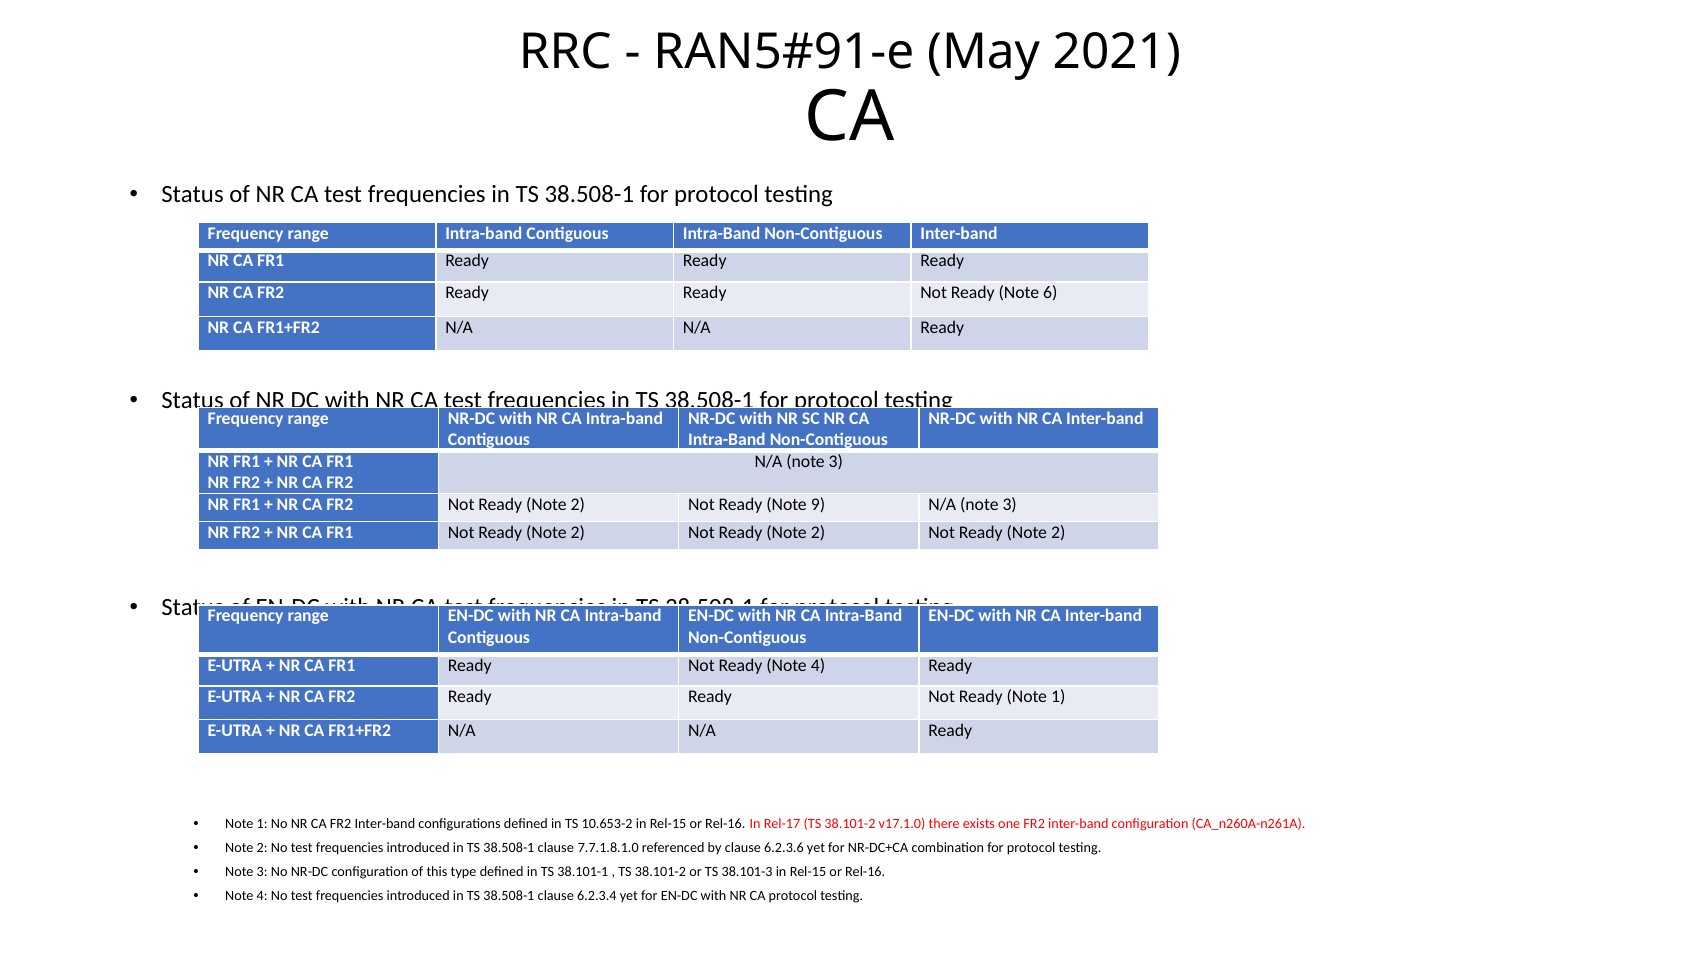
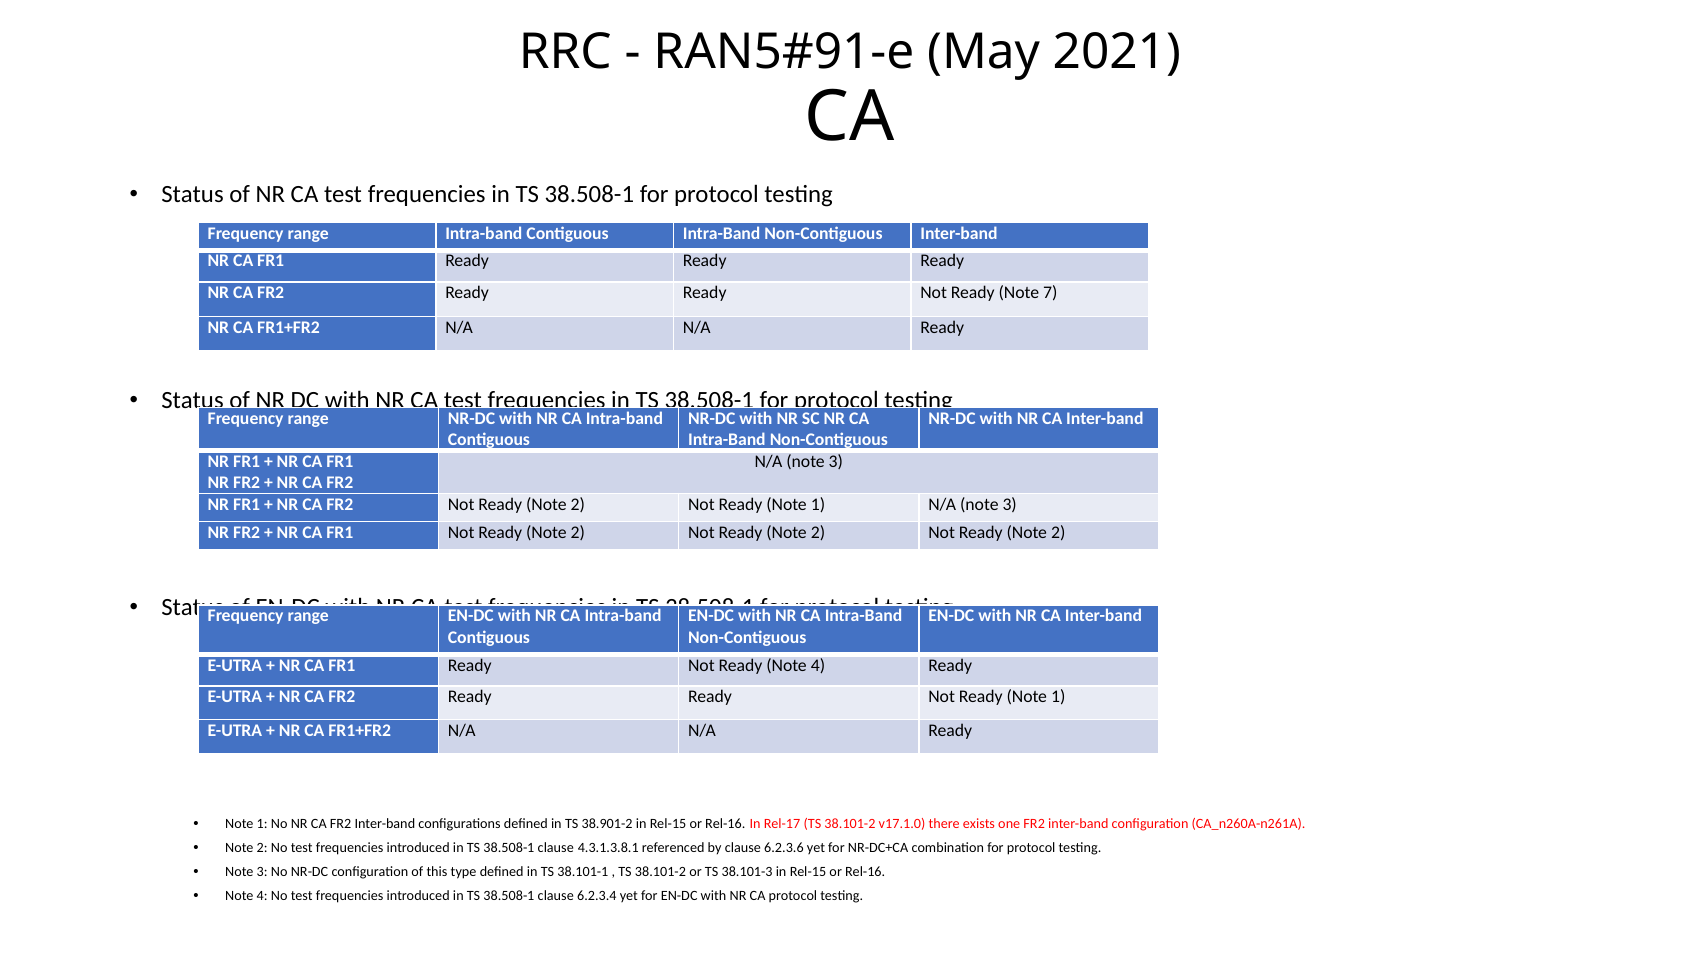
6: 6 -> 7
9 at (818, 504): 9 -> 1
10.653-2: 10.653-2 -> 38.901-2
7.7.1.8.1.0: 7.7.1.8.1.0 -> 4.3.1.3.8.1
